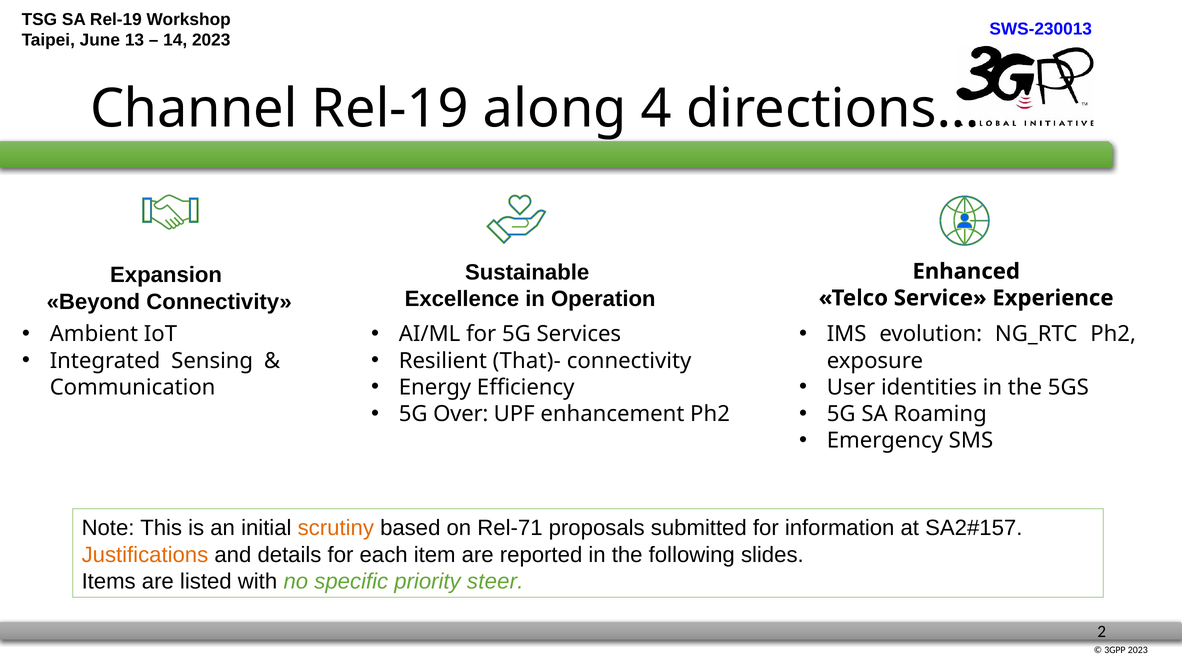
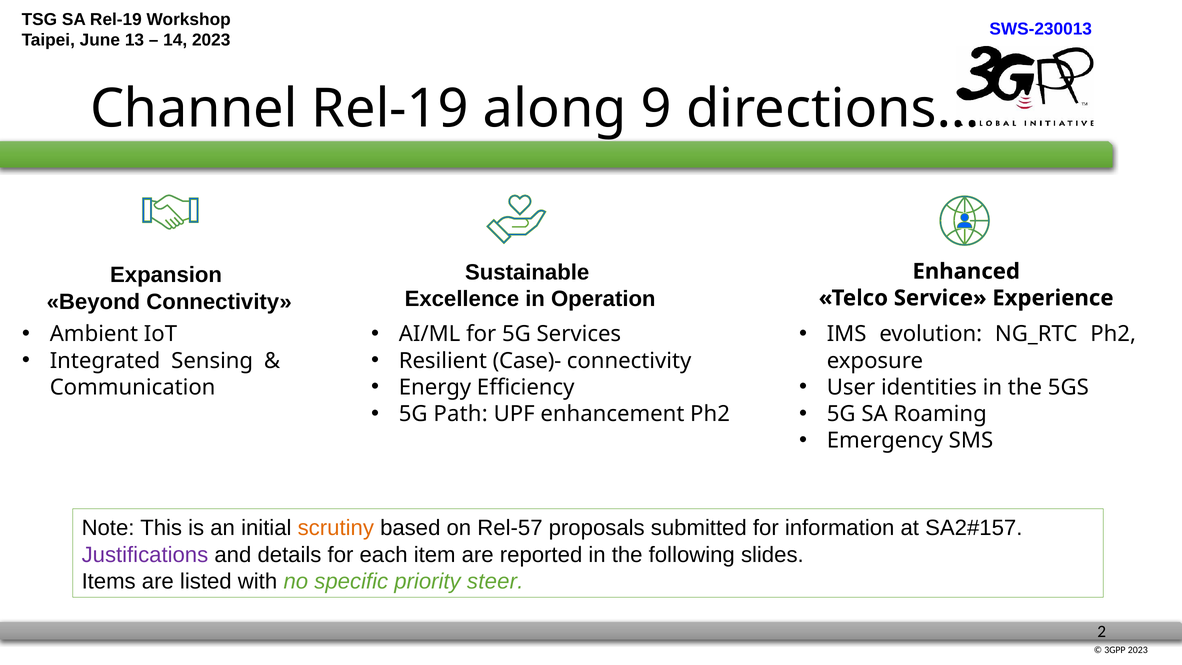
4: 4 -> 9
That)-: That)- -> Case)-
Over: Over -> Path
Rel-71: Rel-71 -> Rel-57
Justifications colour: orange -> purple
